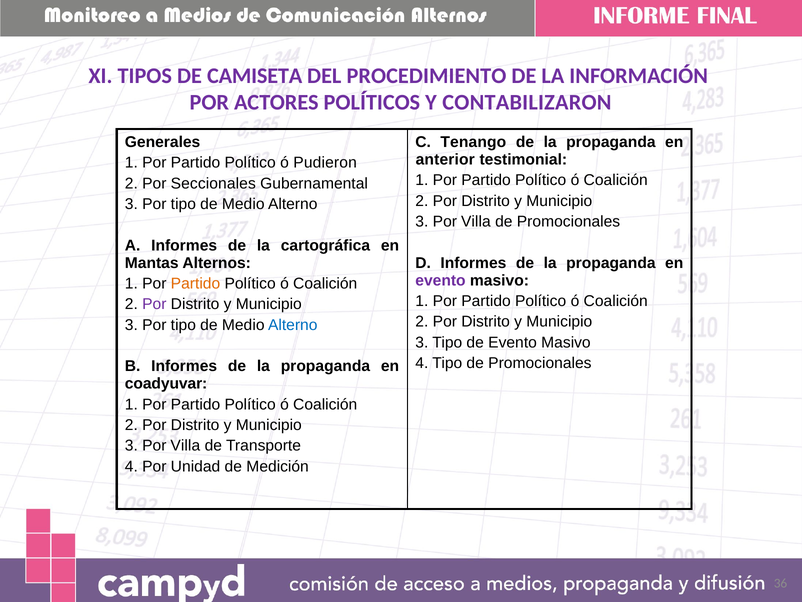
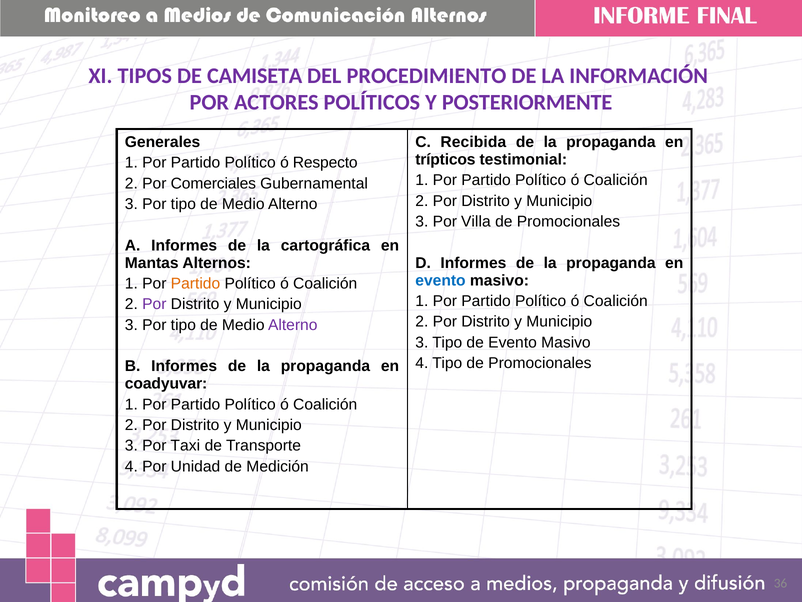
CONTABILIZARON: CONTABILIZARON -> POSTERIORMENTE
Tenango: Tenango -> Recibida
anterior: anterior -> trípticos
Pudieron: Pudieron -> Respecto
Seccionales: Seccionales -> Comerciales
evento at (440, 280) colour: purple -> blue
Alterno at (293, 325) colour: blue -> purple
Villa at (185, 445): Villa -> Taxi
